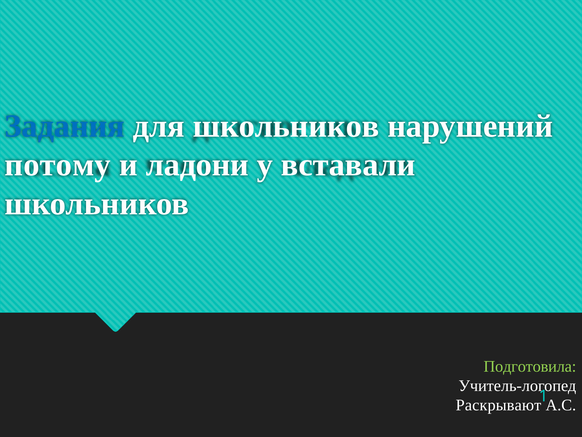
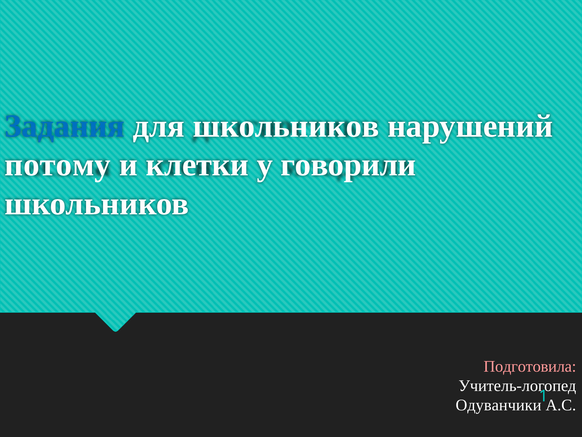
ладони: ладони -> клетки
вставали: вставали -> говорили
Подготовила colour: light green -> pink
Раскрывают: Раскрывают -> Одуванчики
